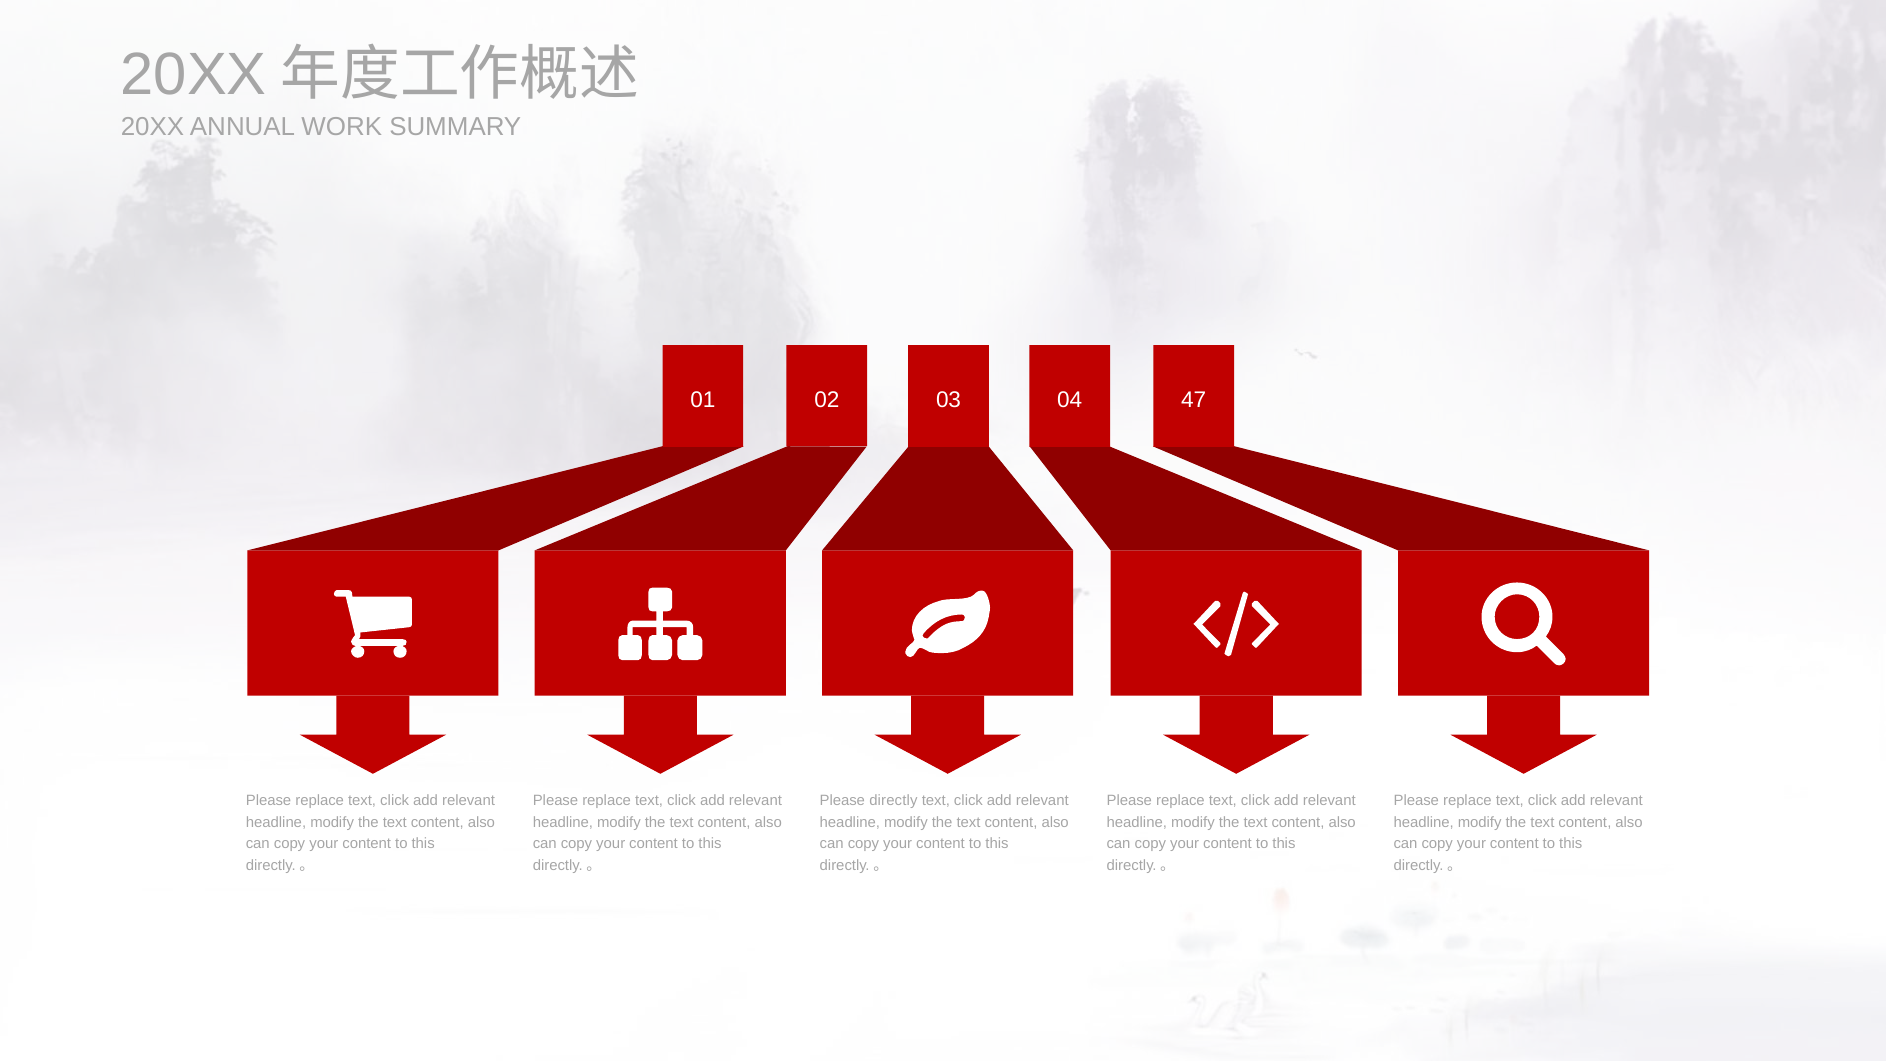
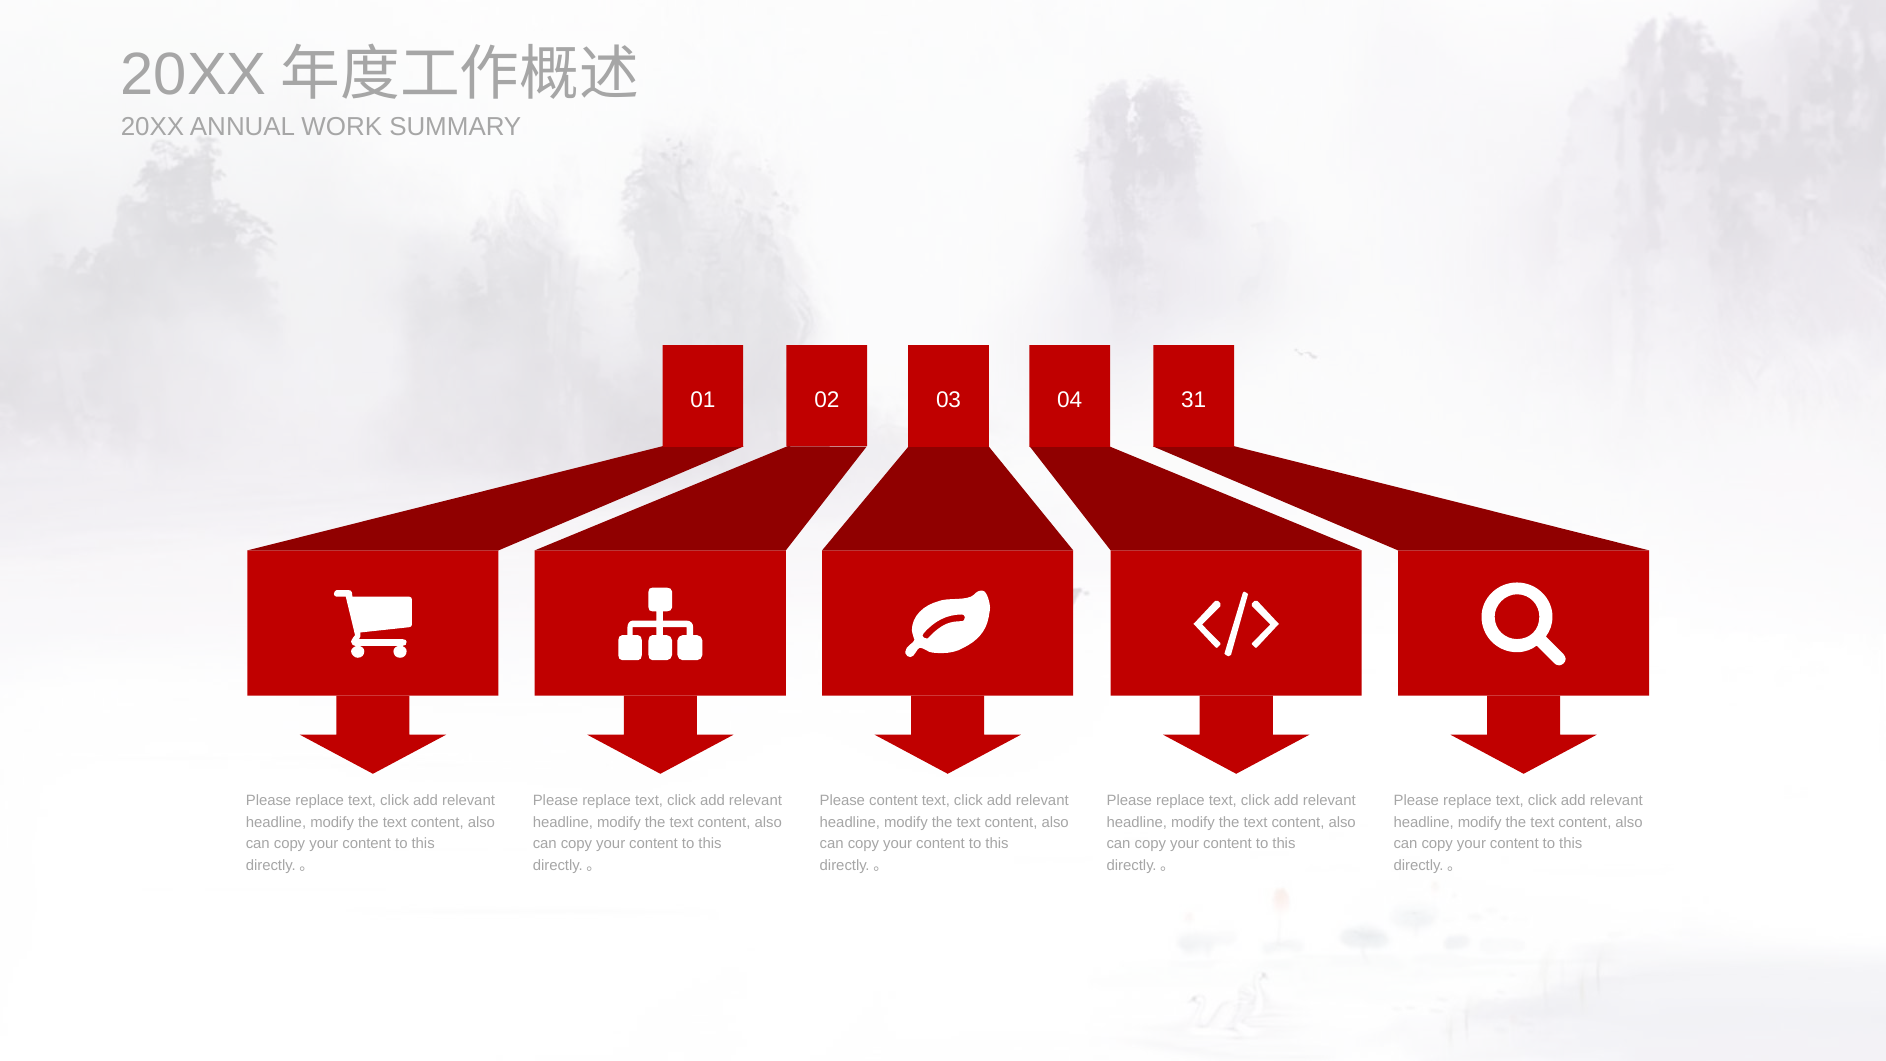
47: 47 -> 31
Please directly: directly -> content
